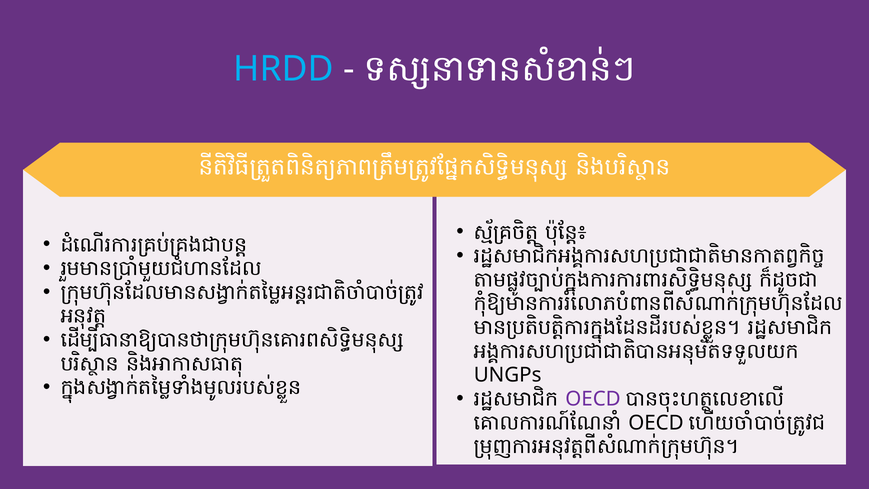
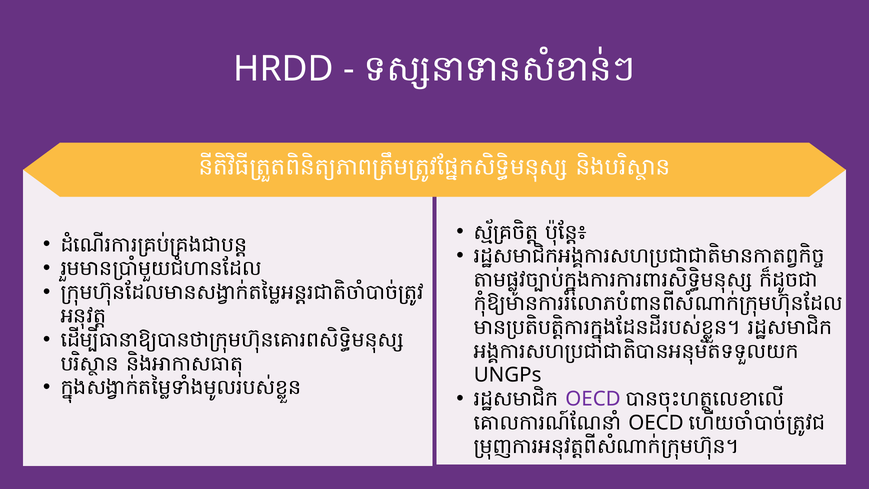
HRDD colour: light blue -> white
